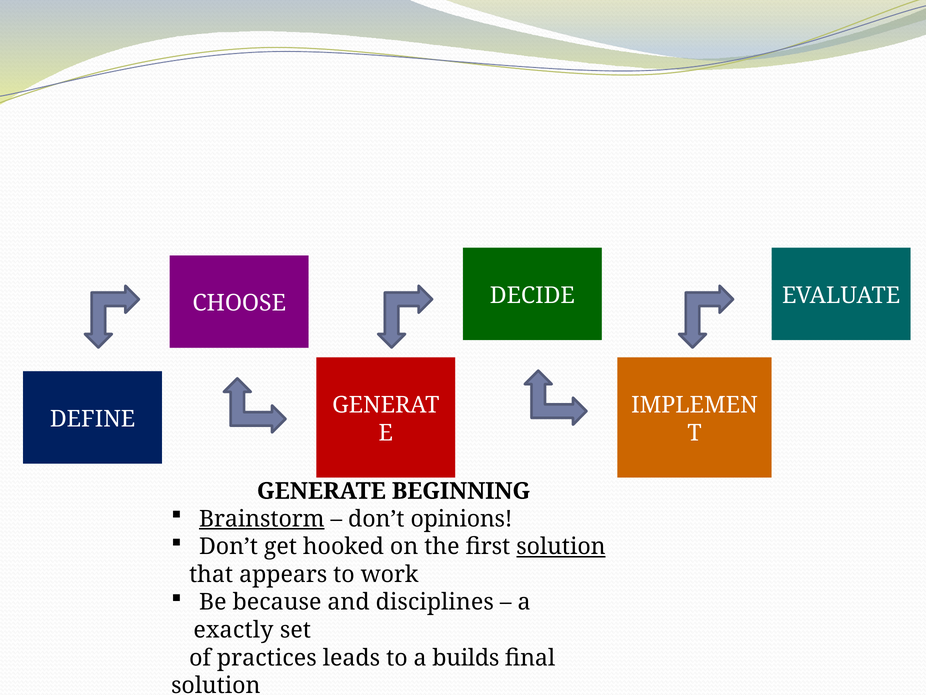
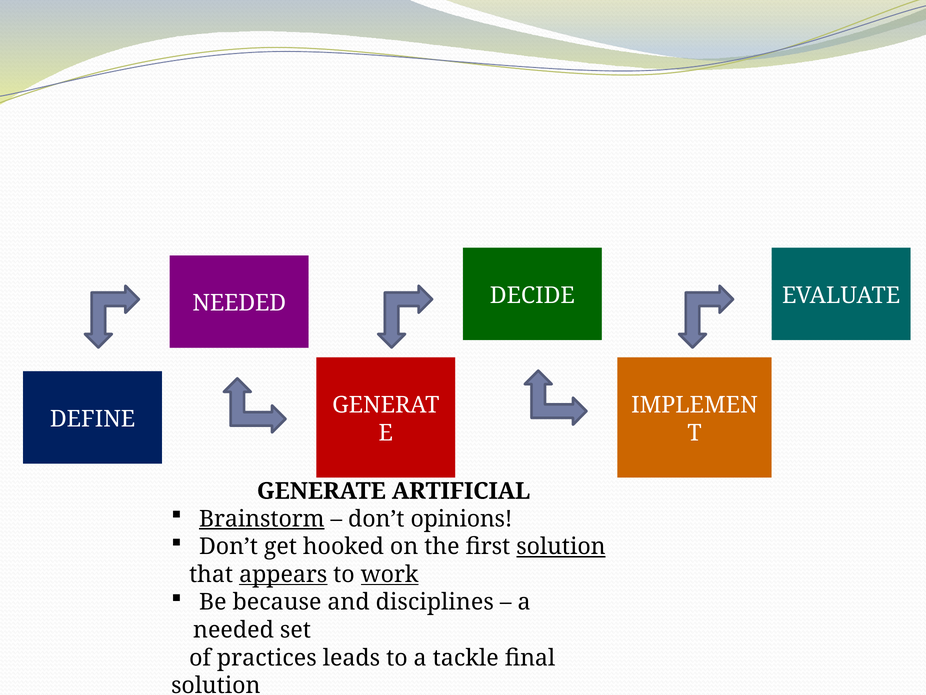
CHOOSE at (239, 303): CHOOSE -> NEEDED
GENERATE BEGINNING: BEGINNING -> ARTIFICIAL
appears underline: none -> present
work underline: none -> present
exactly at (233, 630): exactly -> needed
builds: builds -> tackle
